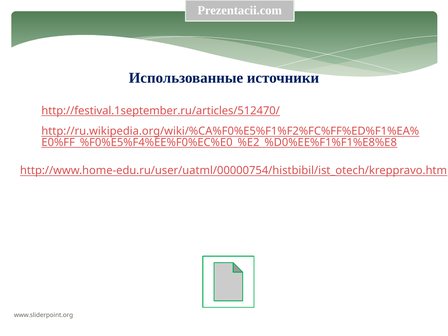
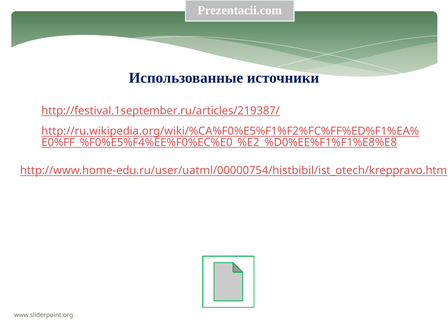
http://festival.1september.ru/articles/512470/: http://festival.1september.ru/articles/512470/ -> http://festival.1september.ru/articles/219387/
